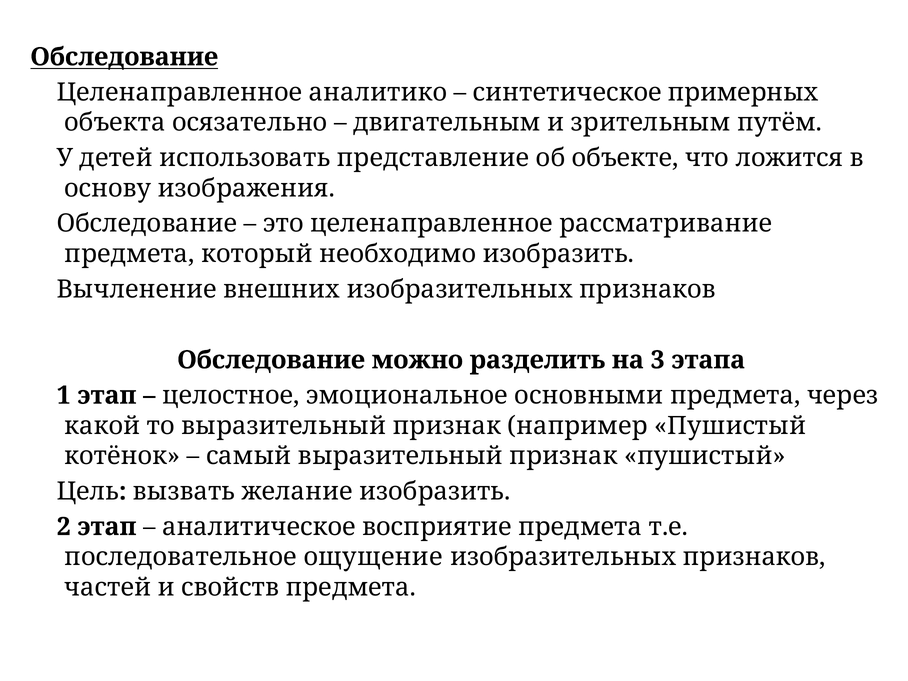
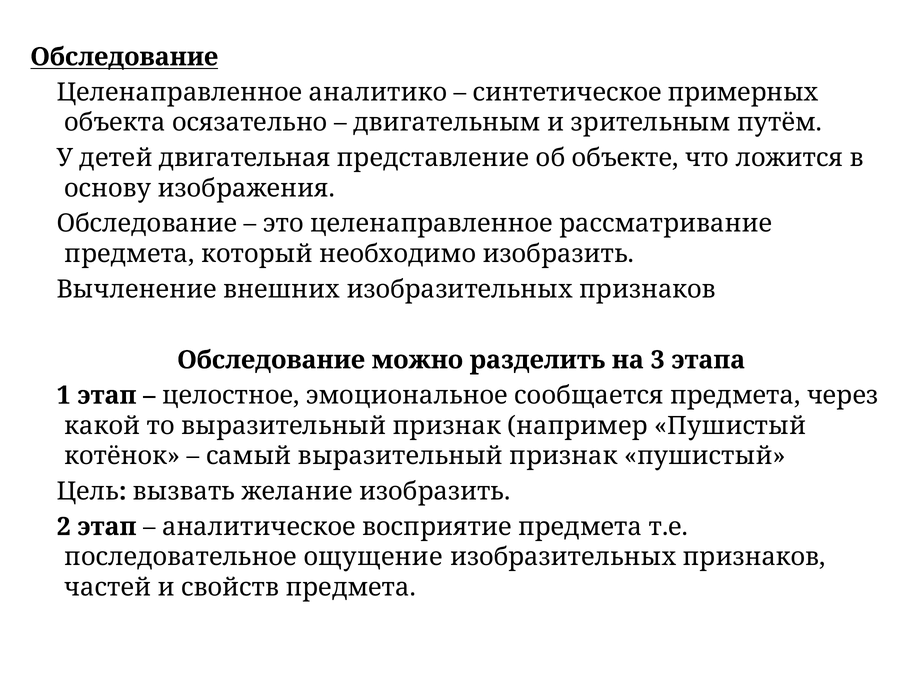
использовать: использовать -> двигательная
основными: основными -> сообщается
